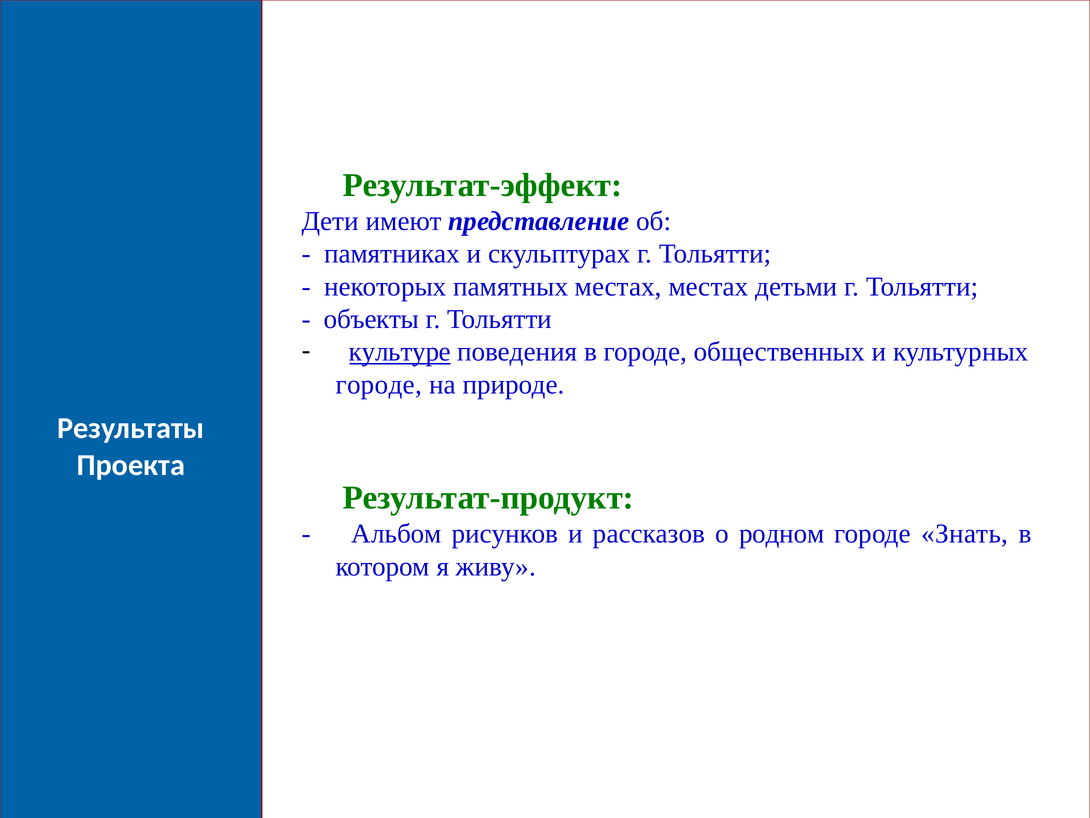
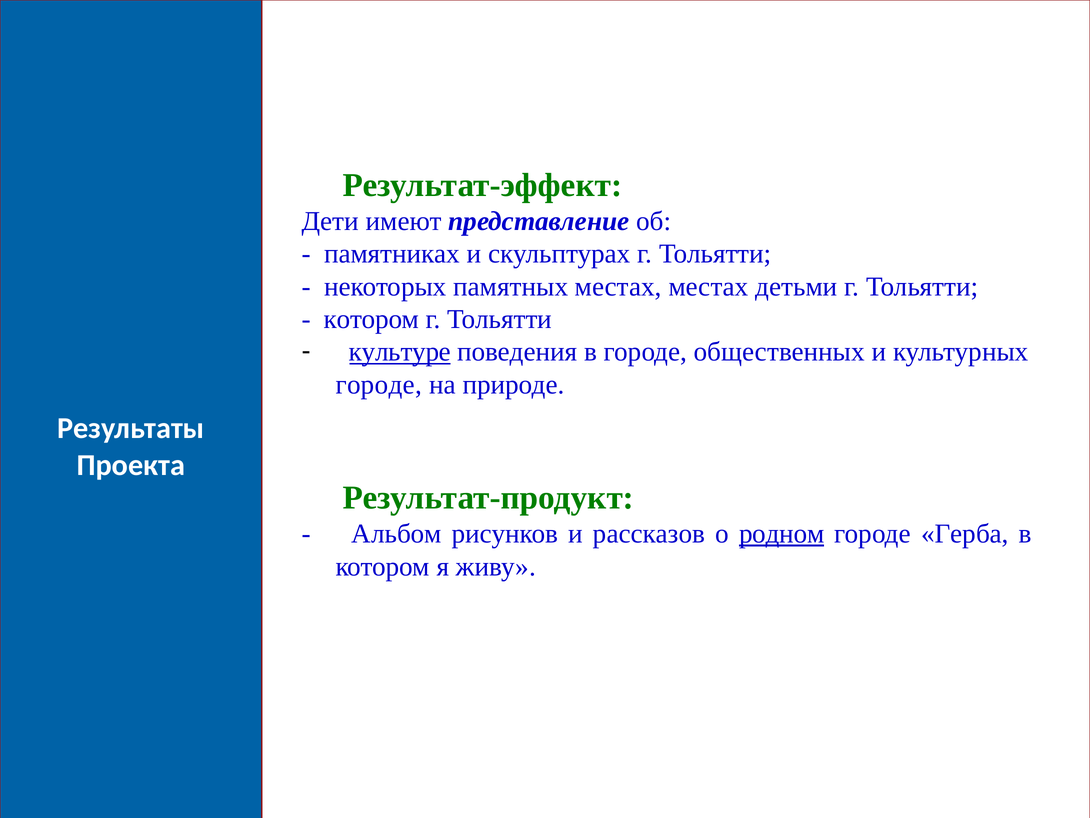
объекты at (372, 319): объекты -> котором
родном underline: none -> present
Знать: Знать -> Герба
